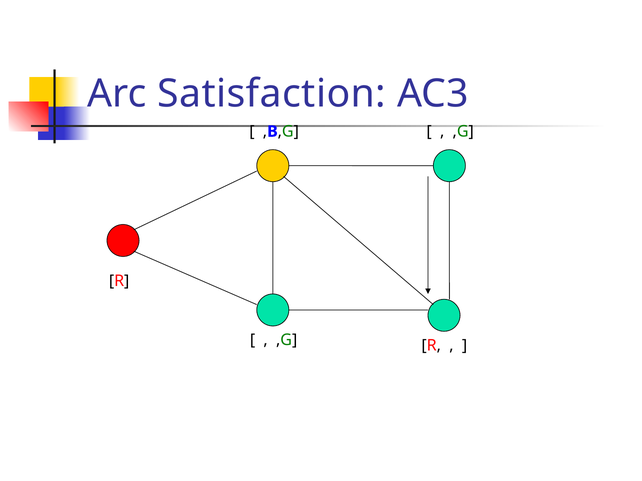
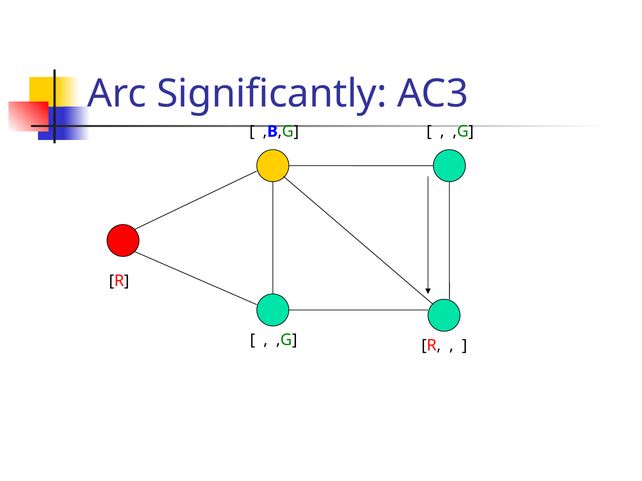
Satisfaction: Satisfaction -> Significantly
